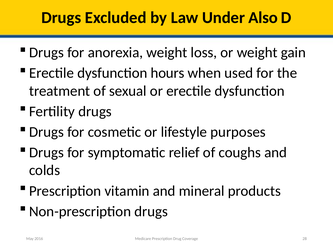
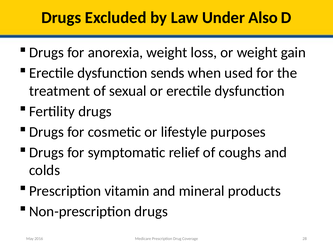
hours: hours -> sends
